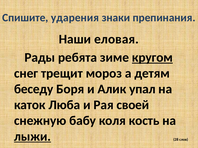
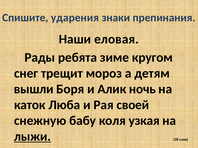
кругом underline: present -> none
беседу: беседу -> вышли
упал: упал -> ночь
кость: кость -> узкая
